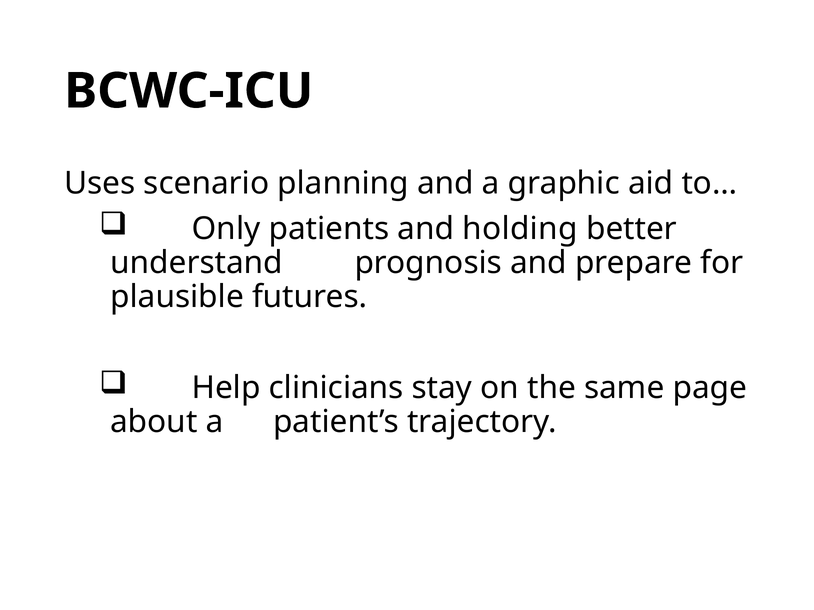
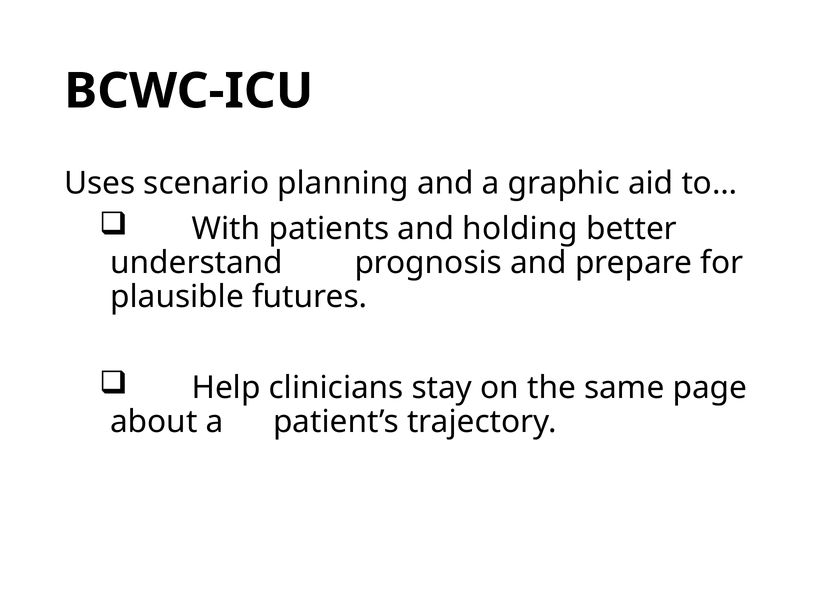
Only: Only -> With
